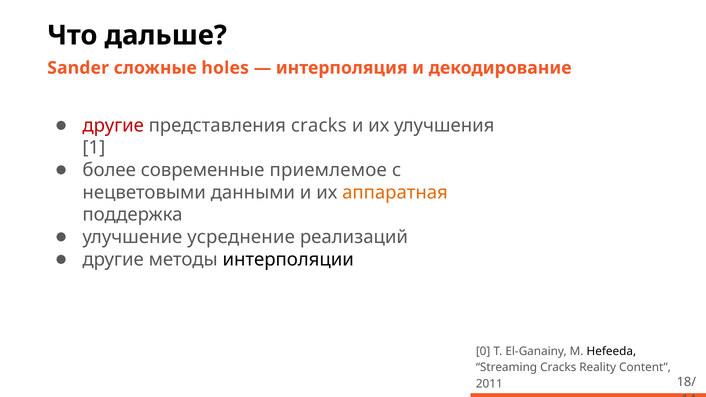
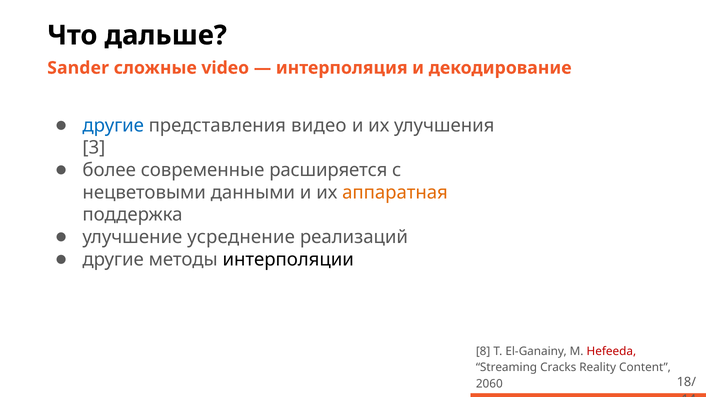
holes: holes -> video
другие at (113, 125) colour: red -> blue
представления cracks: cracks -> видео
1: 1 -> 3
приемлемое: приемлемое -> расширяется
0: 0 -> 8
Hefeeda colour: black -> red
2011: 2011 -> 2060
